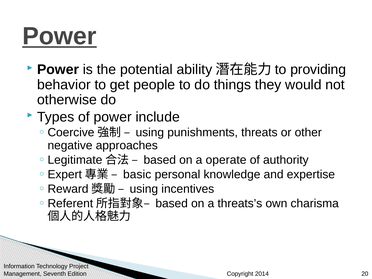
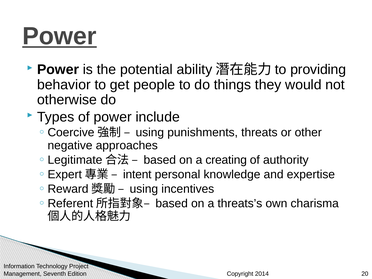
operate: operate -> creating
basic: basic -> intent
